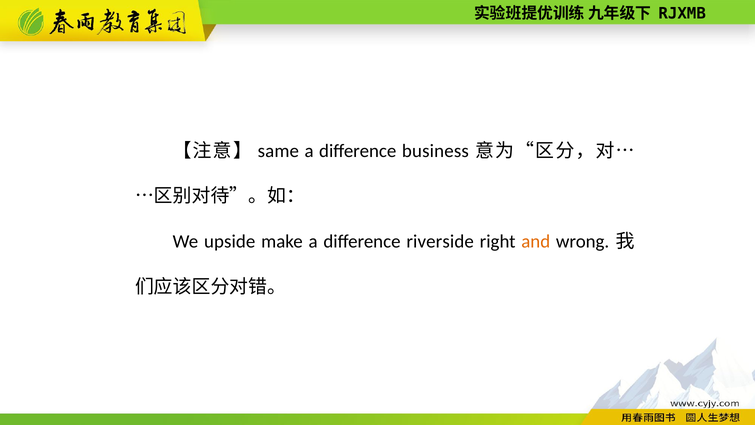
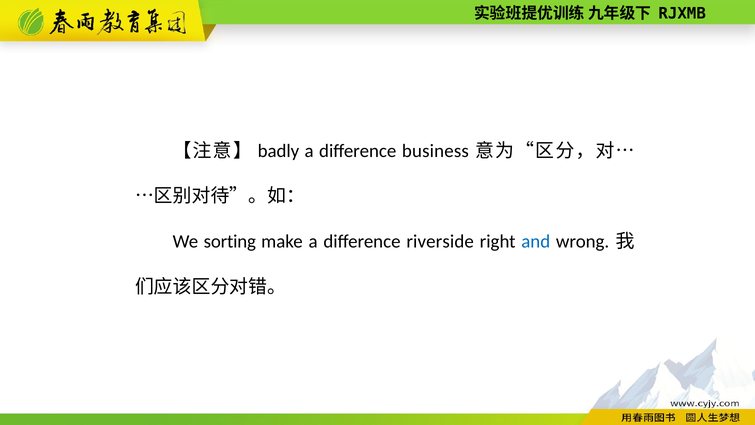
same: same -> badly
upside: upside -> sorting
and colour: orange -> blue
